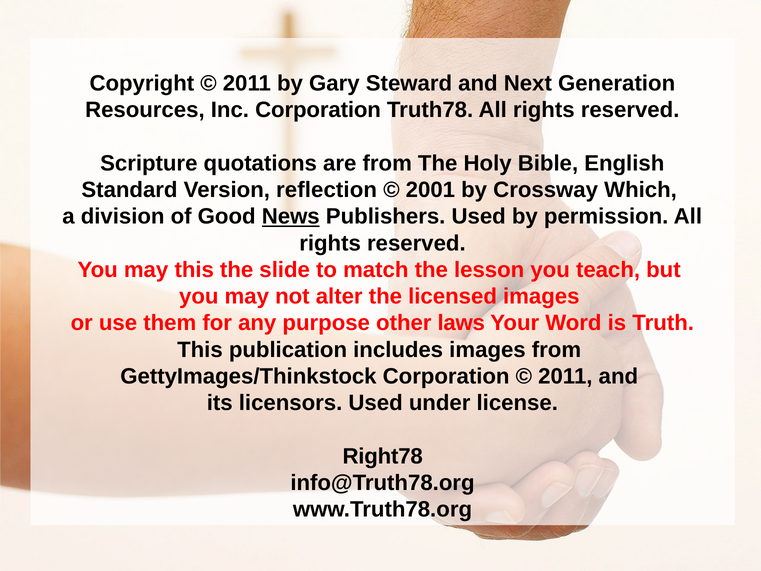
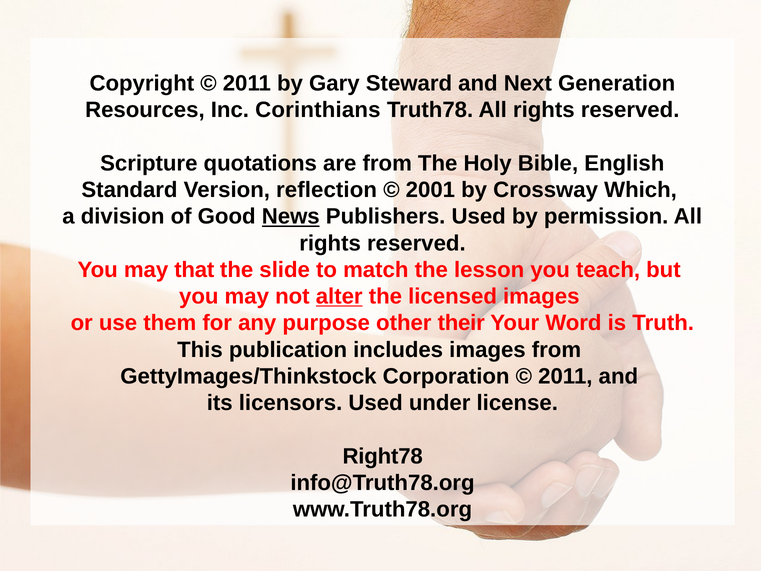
Inc Corporation: Corporation -> Corinthians
may this: this -> that
alter underline: none -> present
laws: laws -> their
